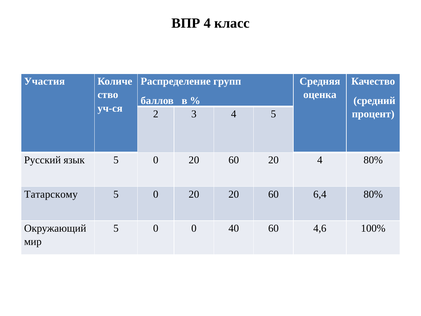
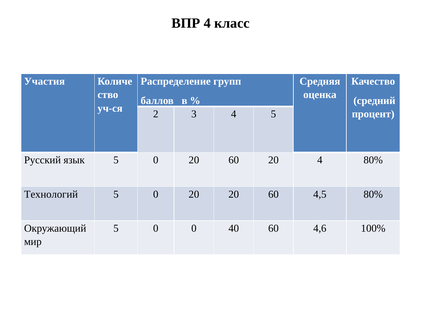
Татарскому: Татарскому -> Технологий
6,4: 6,4 -> 4,5
